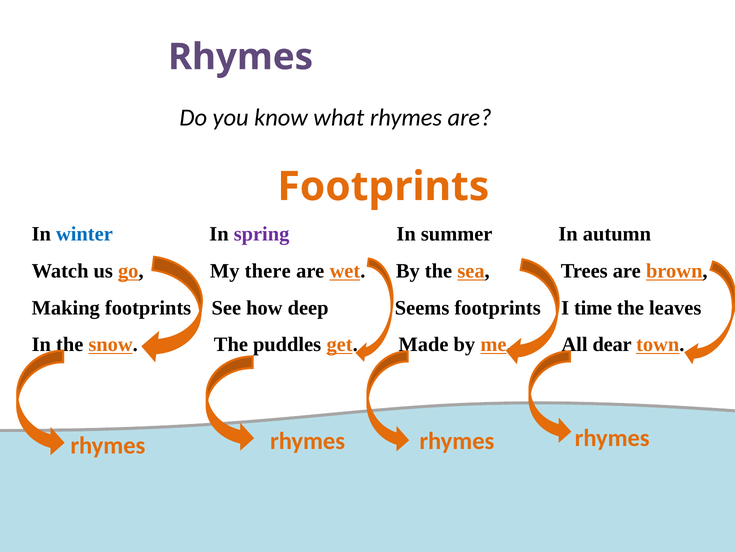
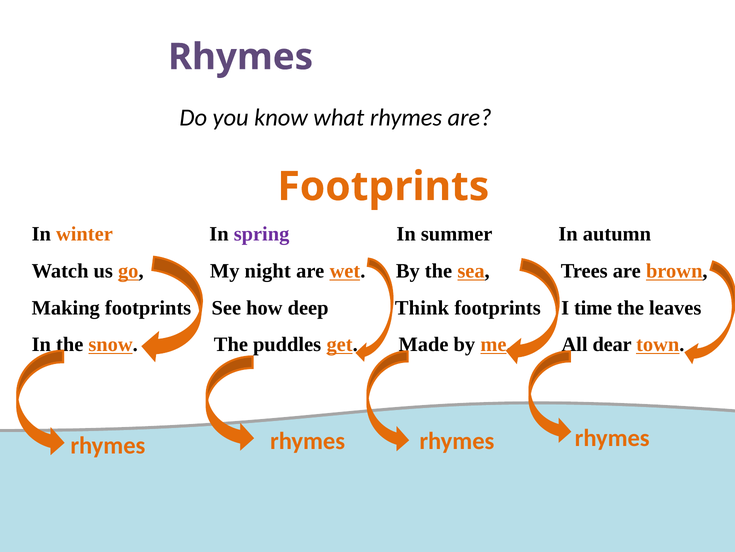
winter colour: blue -> orange
there: there -> night
Seems: Seems -> Think
